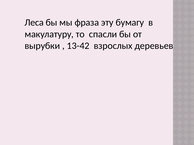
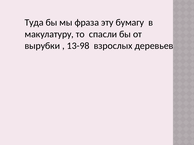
Леса: Леса -> Туда
13-42: 13-42 -> 13-98
